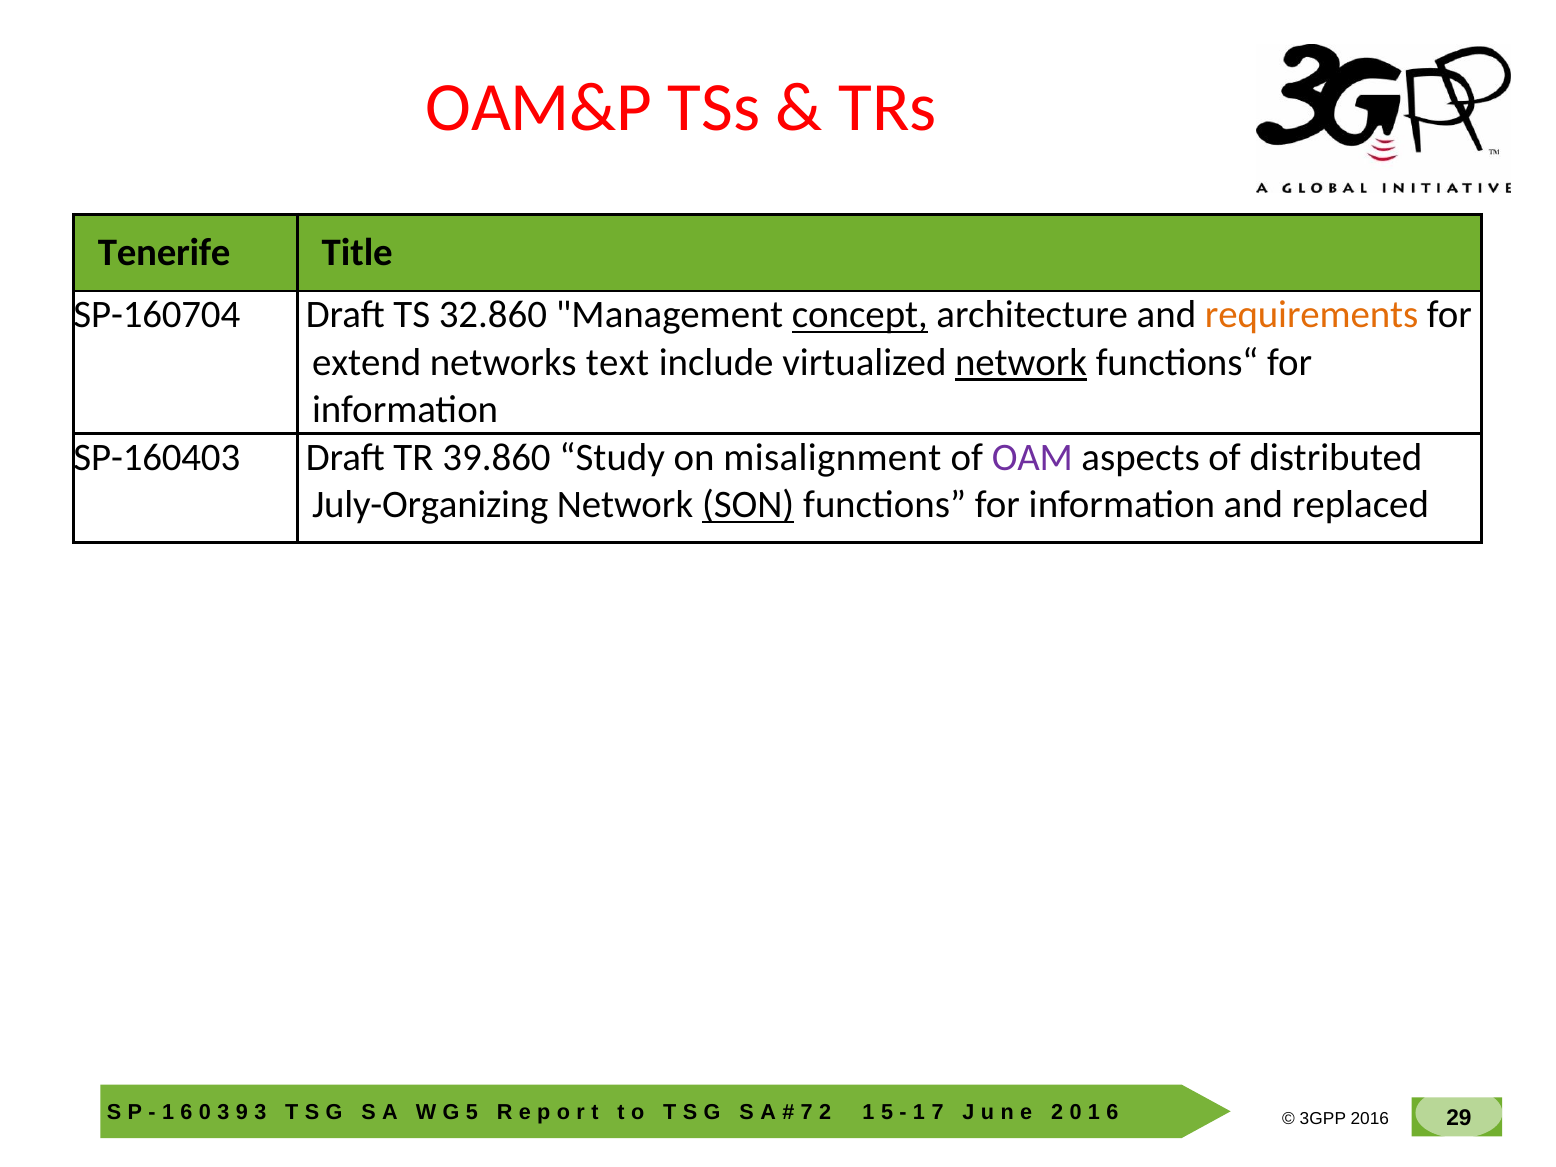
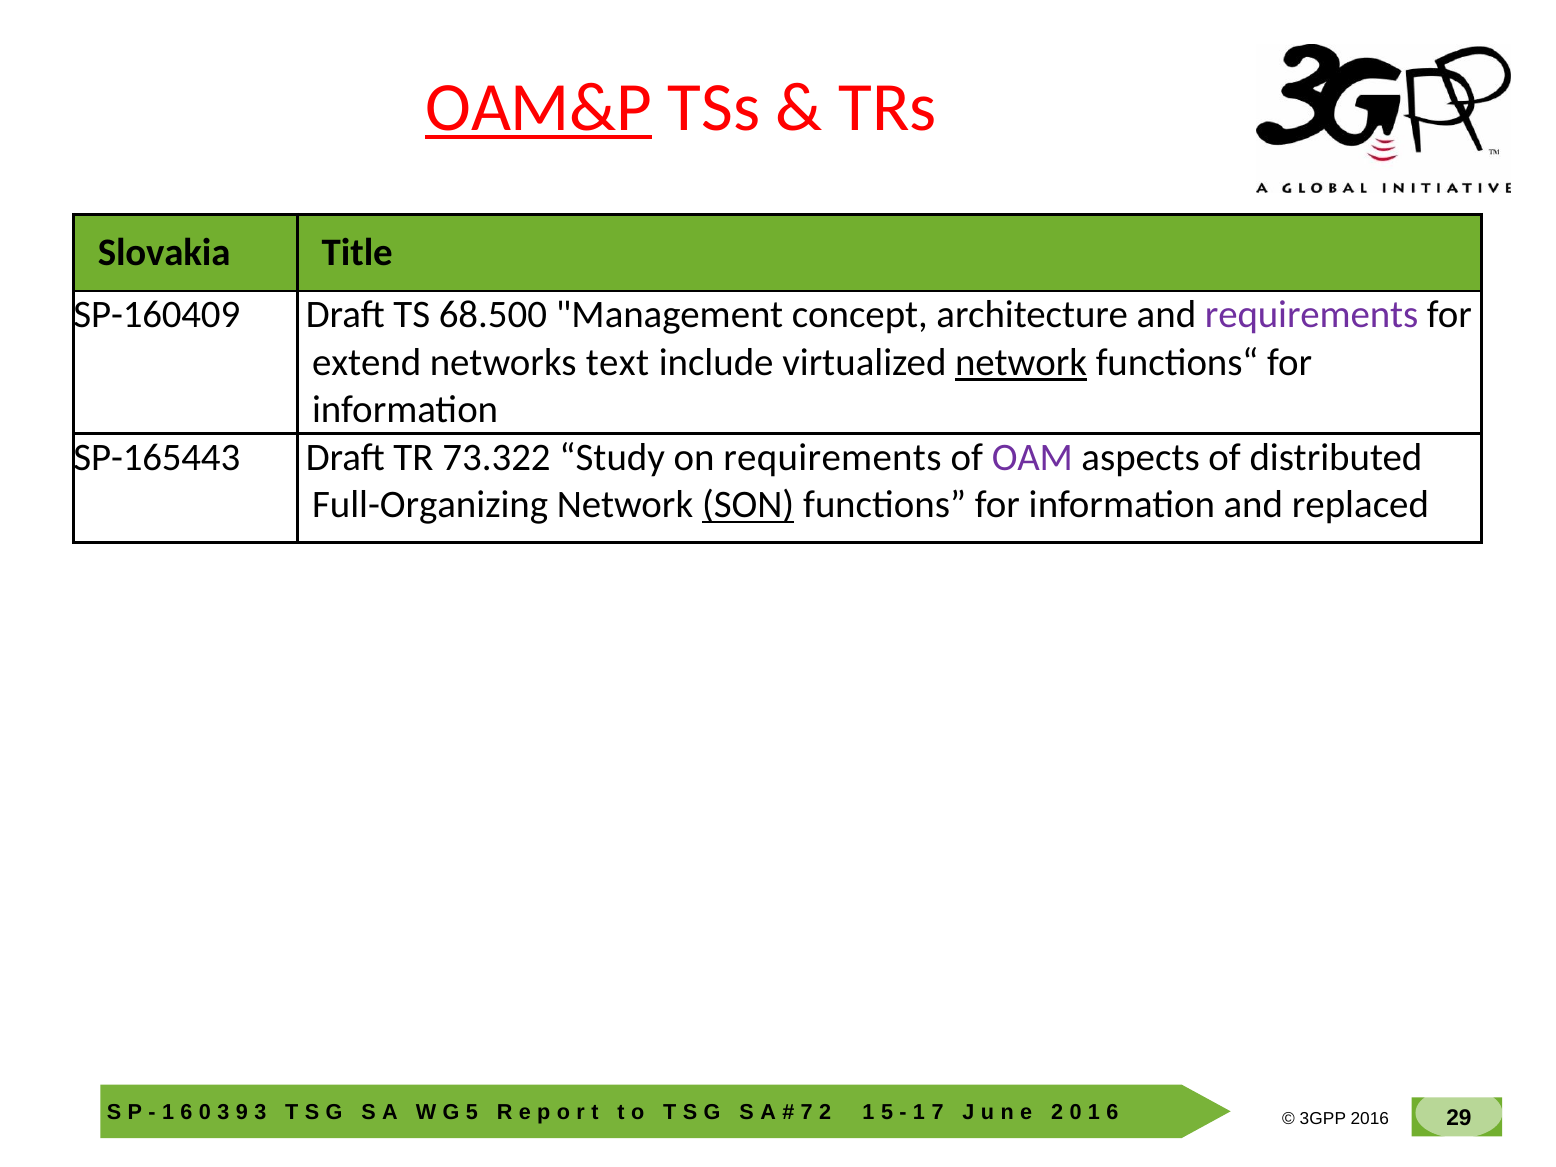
OAM&P underline: none -> present
Tenerife: Tenerife -> Slovakia
SP-160704: SP-160704 -> SP-160409
32.860: 32.860 -> 68.500
concept underline: present -> none
requirements at (1312, 315) colour: orange -> purple
SP-160403: SP-160403 -> SP-165443
39.860: 39.860 -> 73.322
on misalignment: misalignment -> requirements
July-Organizing: July-Organizing -> Full-Organizing
